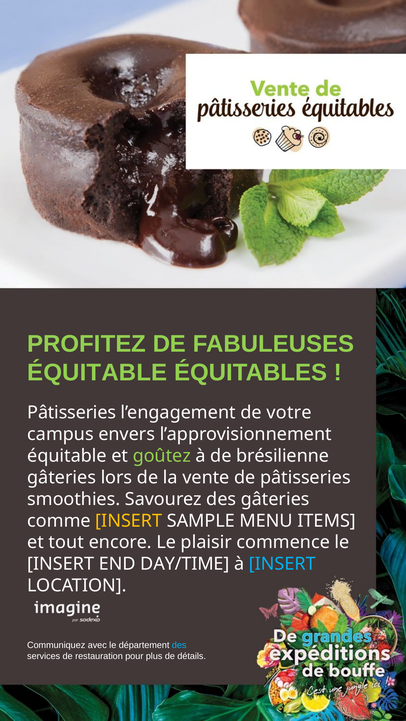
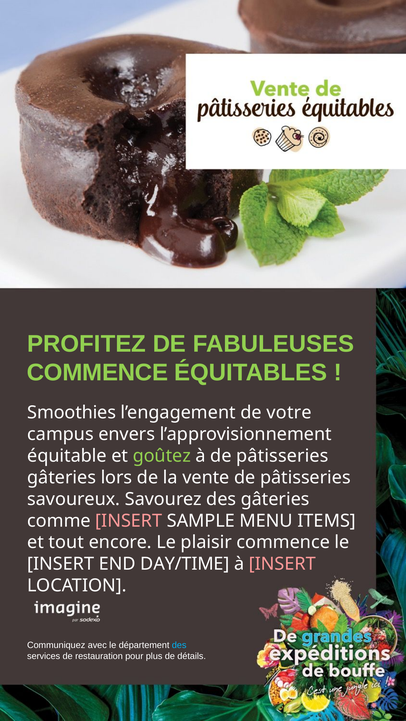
ÉQUITABLE at (97, 373): ÉQUITABLE -> COMMENCE
Pâtisseries at (72, 413): Pâtisseries -> Smoothies
à de brésilienne: brésilienne -> pâtisseries
smoothies: smoothies -> savoureux
INSERT at (129, 521) colour: yellow -> pink
INSERT at (282, 564) colour: light blue -> pink
